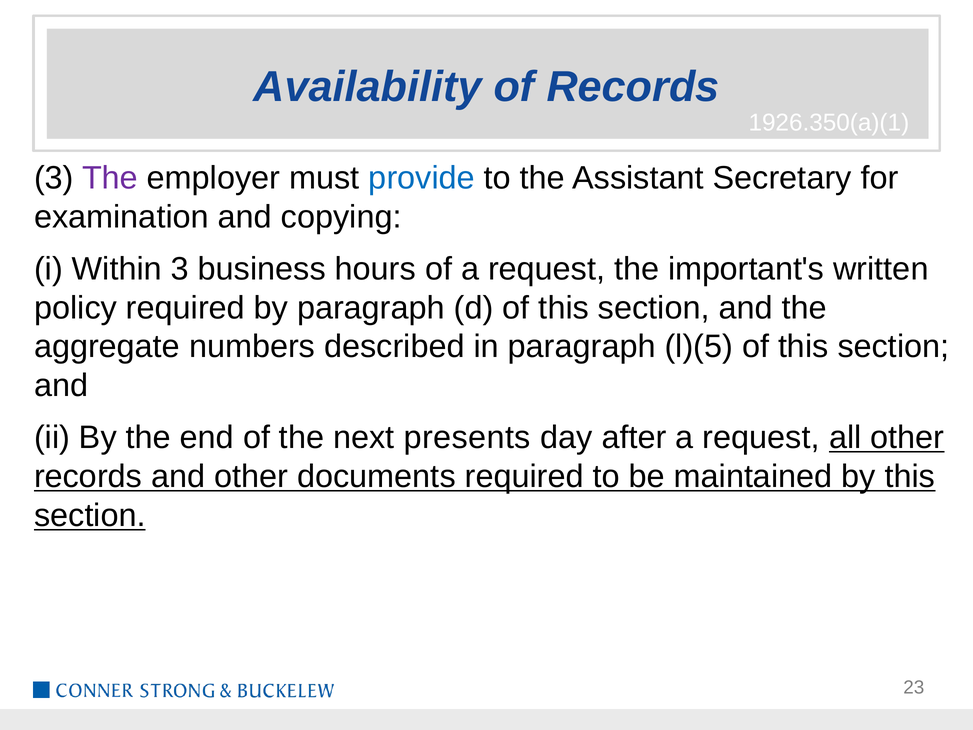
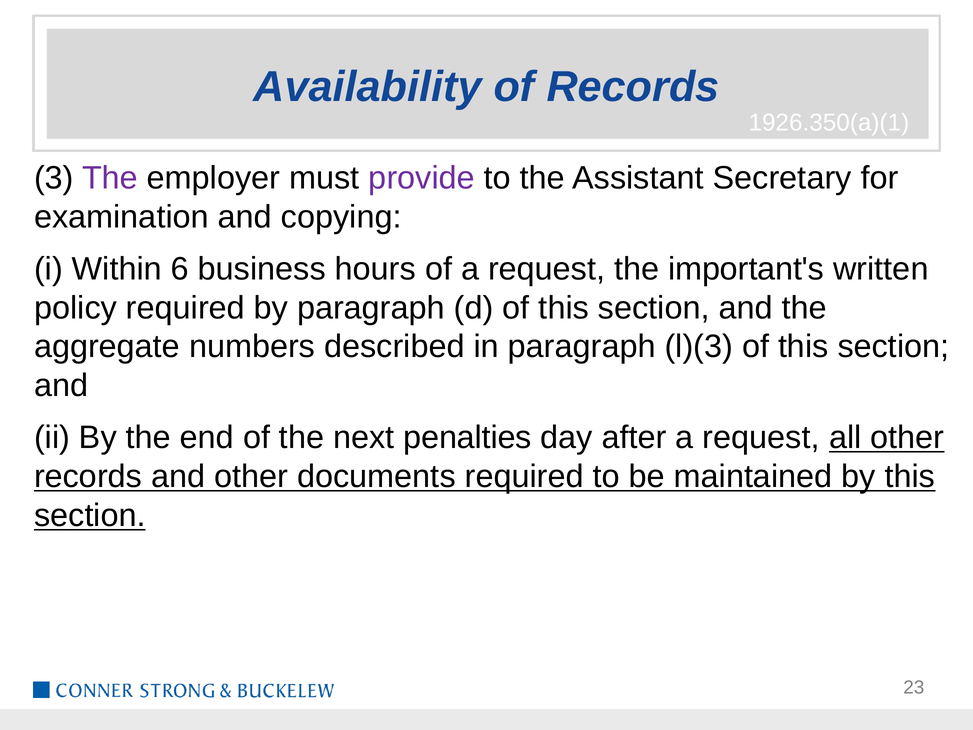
provide colour: blue -> purple
Within 3: 3 -> 6
l)(5: l)(5 -> l)(3
presents: presents -> penalties
